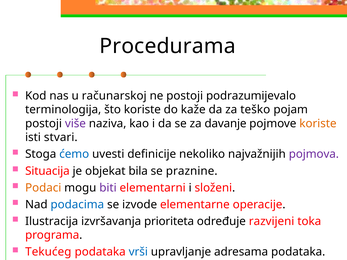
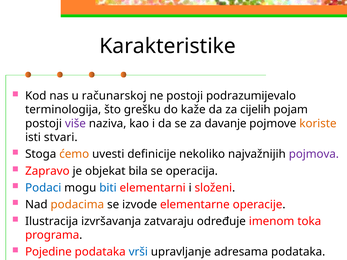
Procedurama: Procedurama -> Karakteristike
što koriste: koriste -> grešku
teško: teško -> cijelih
ćemo colour: blue -> orange
Situacija: Situacija -> Zapravo
praznine: praznine -> operacija
Podaci colour: orange -> blue
biti colour: purple -> blue
podacima colour: blue -> orange
prioriteta: prioriteta -> zatvaraju
razvijeni: razvijeni -> imenom
Tekućeg: Tekućeg -> Pojedine
